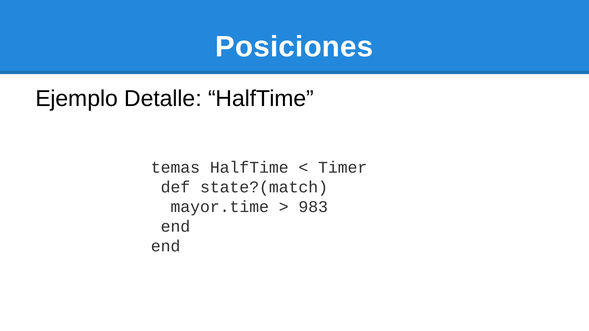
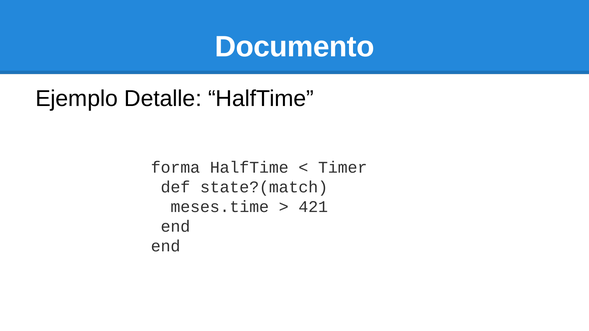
Posiciones: Posiciones -> Documento
temas: temas -> forma
mayor.time: mayor.time -> meses.time
983: 983 -> 421
